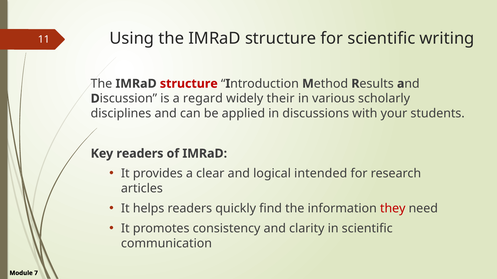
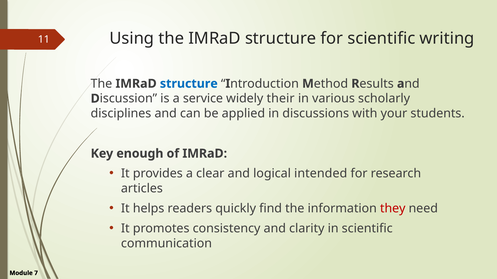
structure at (189, 84) colour: red -> blue
regard: regard -> service
Key readers: readers -> enough
